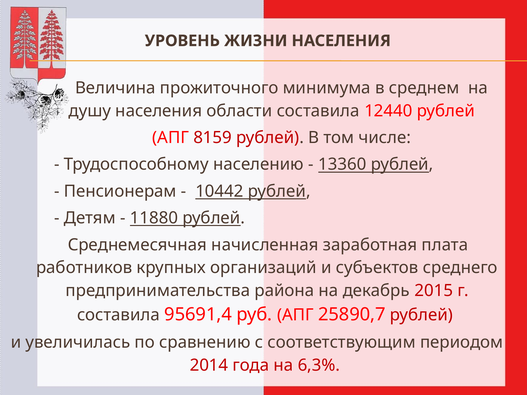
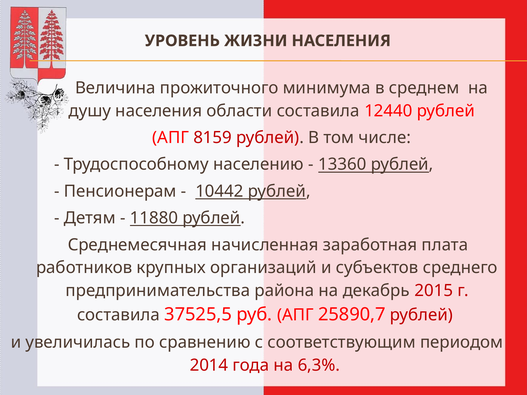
95691,4: 95691,4 -> 37525,5
